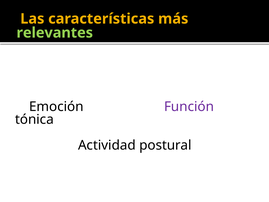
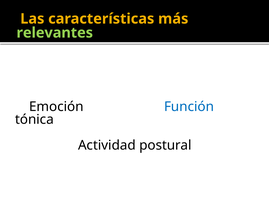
Función colour: purple -> blue
